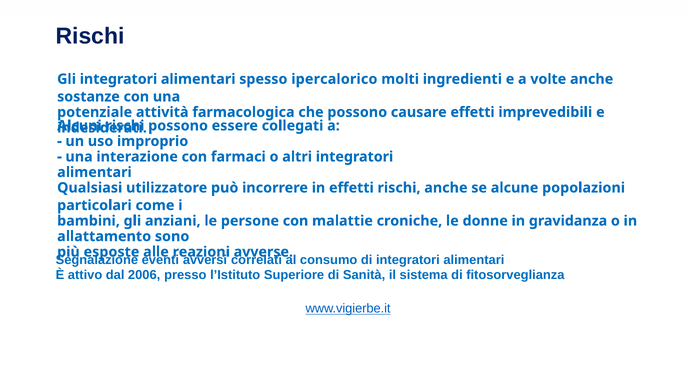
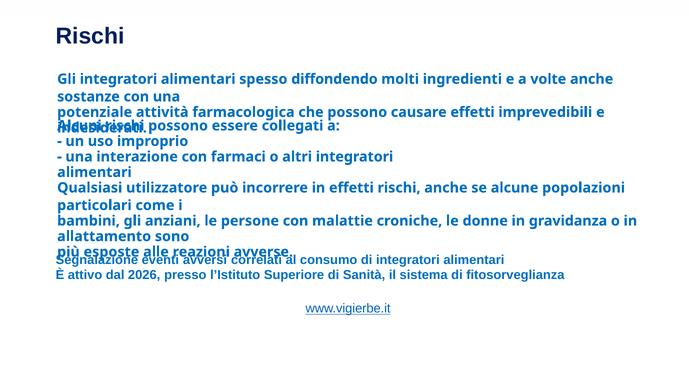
ipercalorico: ipercalorico -> diffondendo
2006: 2006 -> 2026
